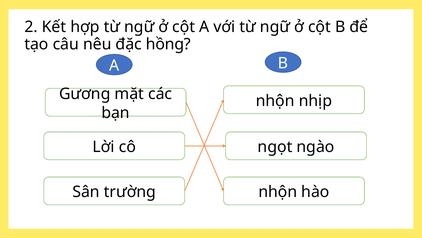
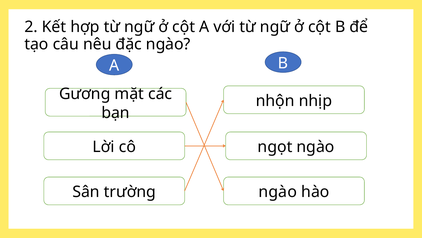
đặc hồng: hồng -> ngào
nhộn at (278, 192): nhộn -> ngào
